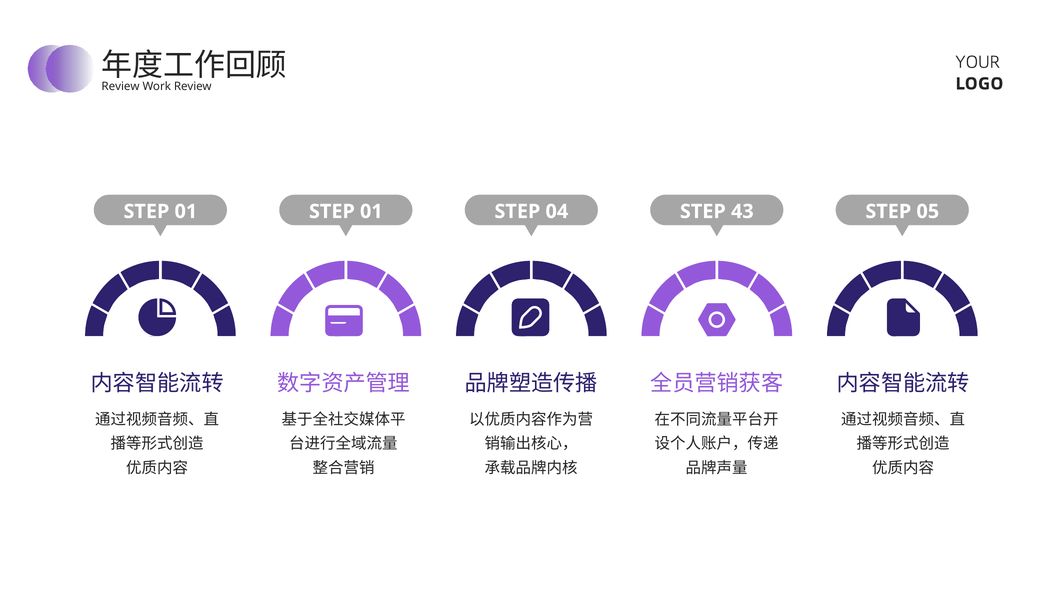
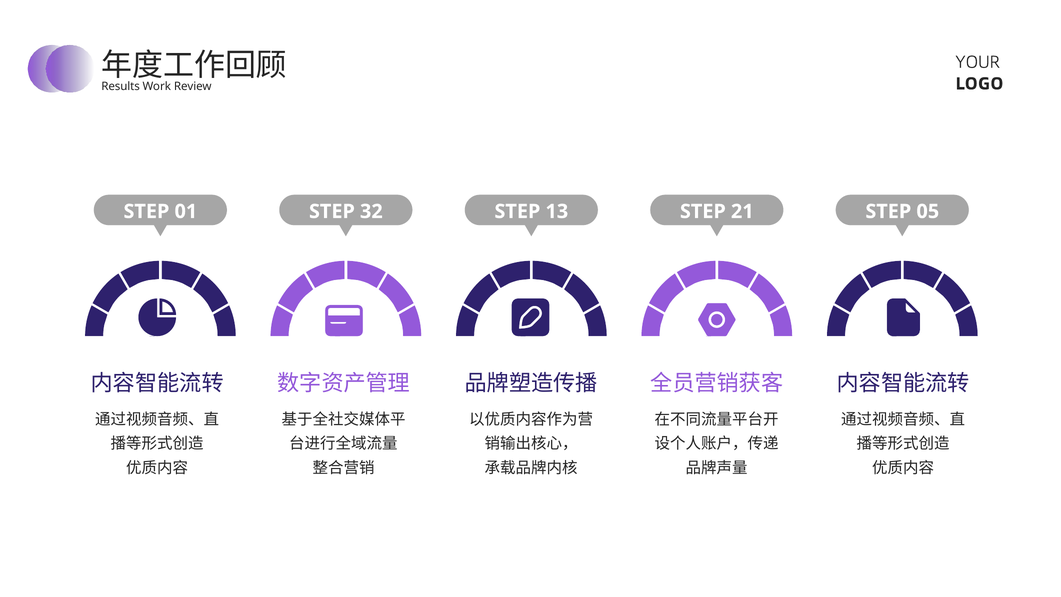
Review at (121, 86): Review -> Results
01 STEP 01: 01 -> 32
04: 04 -> 13
43: 43 -> 21
